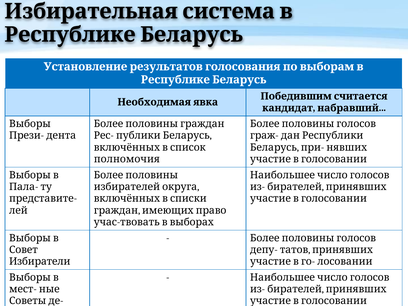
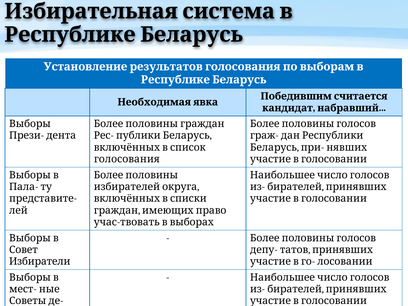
полномочия: полномочия -> голосования
